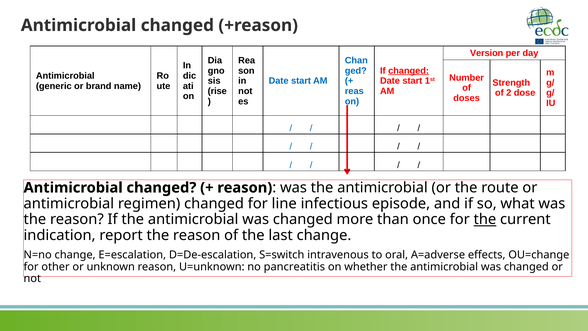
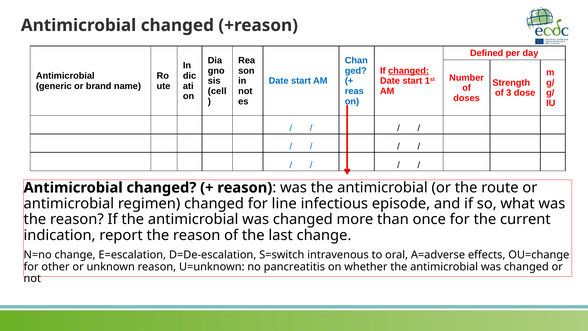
Version: Version -> Defined
rise: rise -> cell
2: 2 -> 3
the at (485, 219) underline: present -> none
